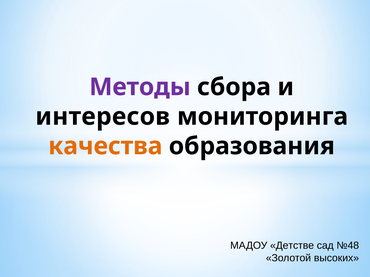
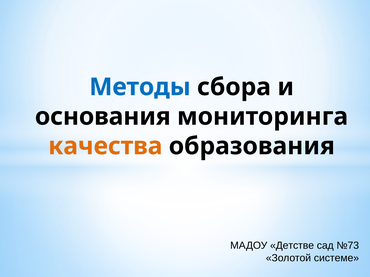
Методы colour: purple -> blue
интересов: интересов -> основания
№48: №48 -> №73
высоких: высоких -> системе
